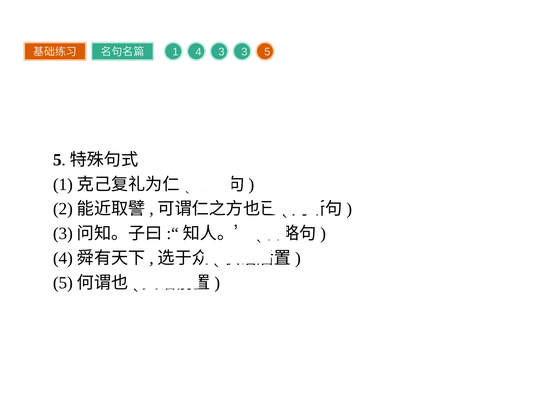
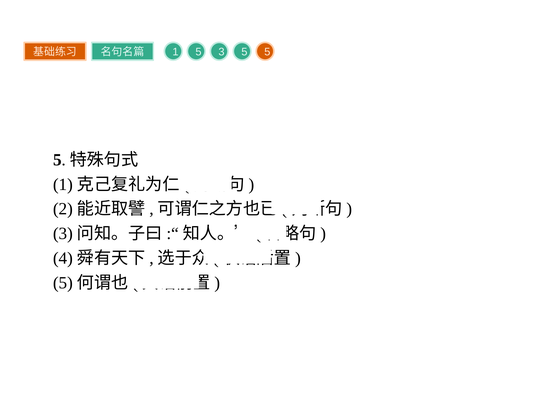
1 4: 4 -> 5
3 3: 3 -> 5
